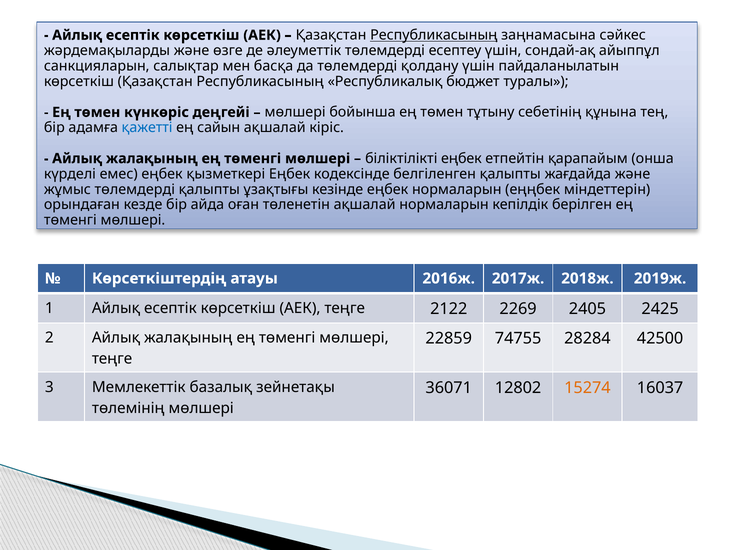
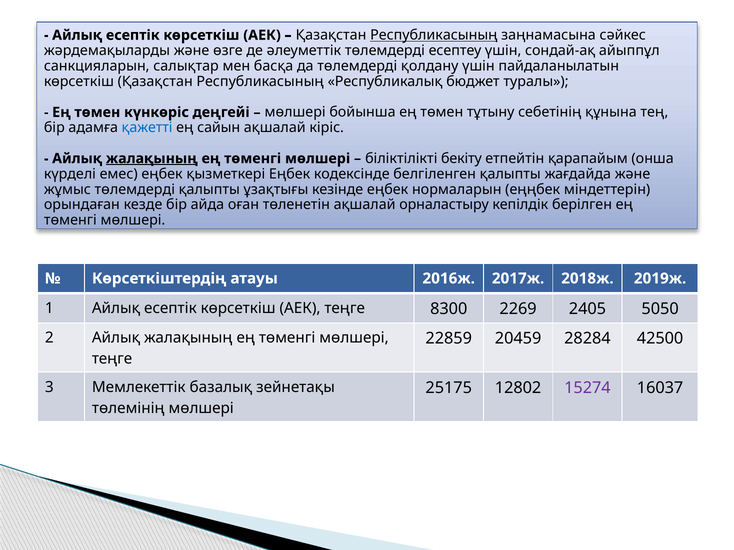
жалақының at (152, 159) underline: none -> present
біліктілікті еңбек: еңбек -> бекіту
ақшалай нормаларын: нормаларын -> орналастыру
2122: 2122 -> 8300
2425: 2425 -> 5050
74755: 74755 -> 20459
36071: 36071 -> 25175
15274 colour: orange -> purple
